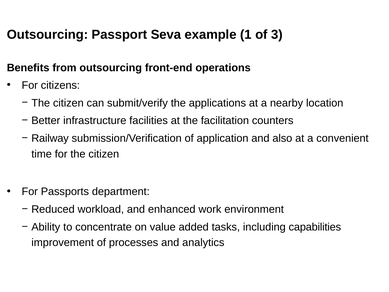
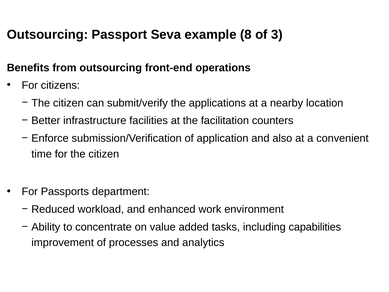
1: 1 -> 8
Railway: Railway -> Enforce
